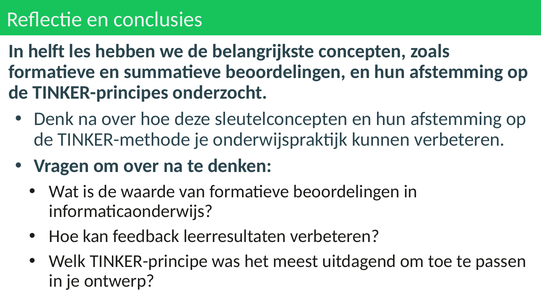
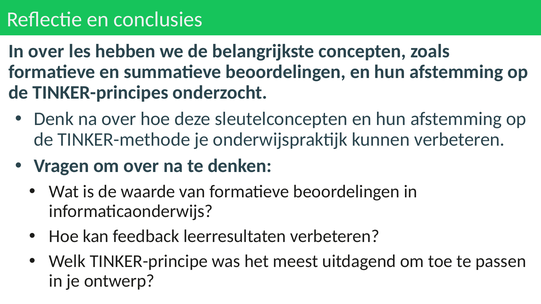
In helft: helft -> over
